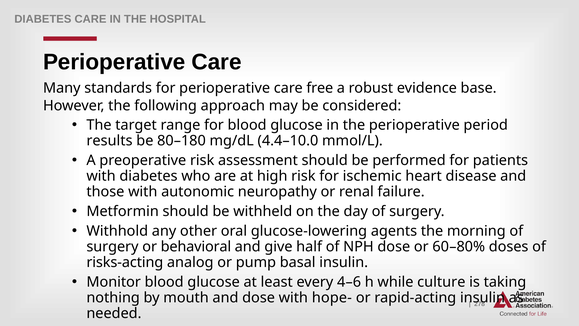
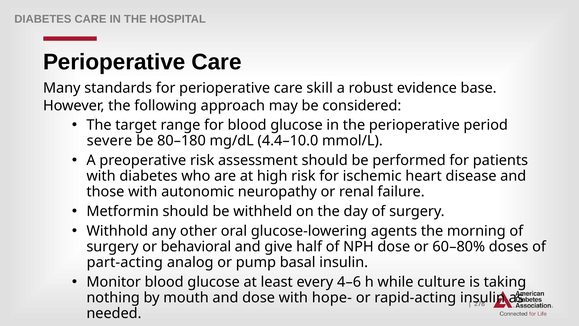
free: free -> skill
results: results -> severe
risks-acting: risks-acting -> part-acting
